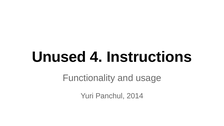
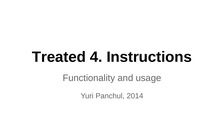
Unused: Unused -> Treated
